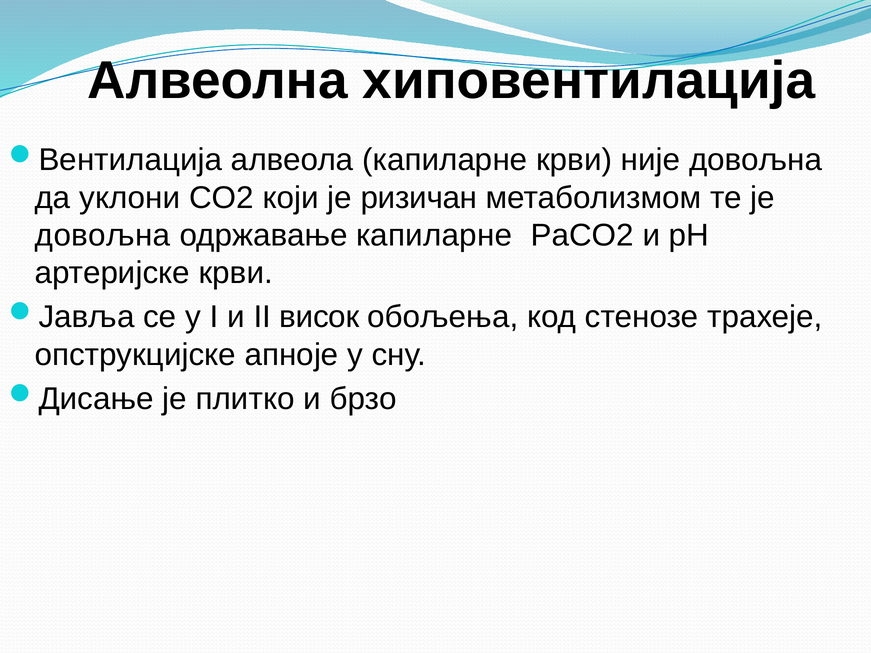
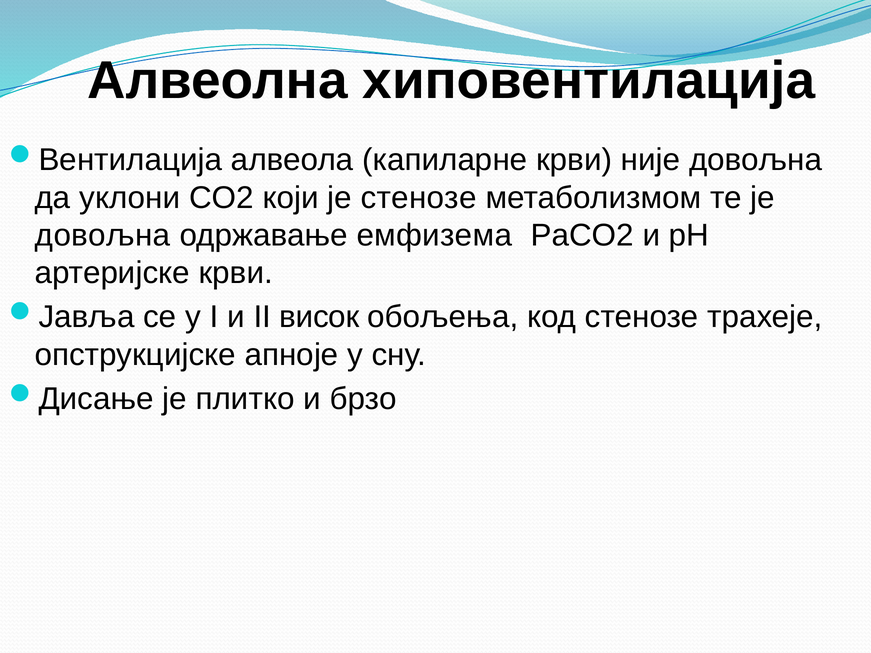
је ризичан: ризичан -> стенозе
одржавање капиларне: капиларне -> емфизема
